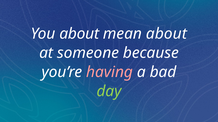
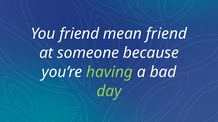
You about: about -> friend
mean about: about -> friend
having colour: pink -> light green
